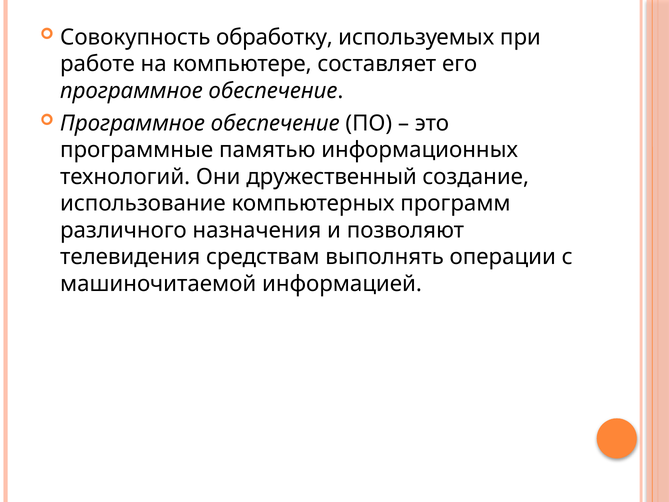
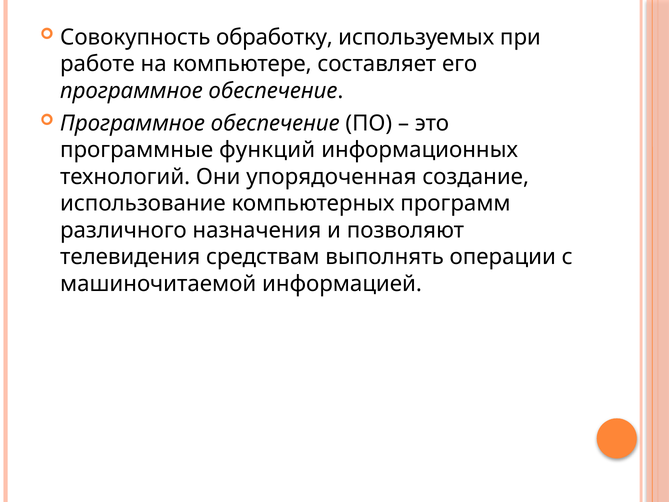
памятью: памятью -> функций
дружественный: дружественный -> упорядоченная
